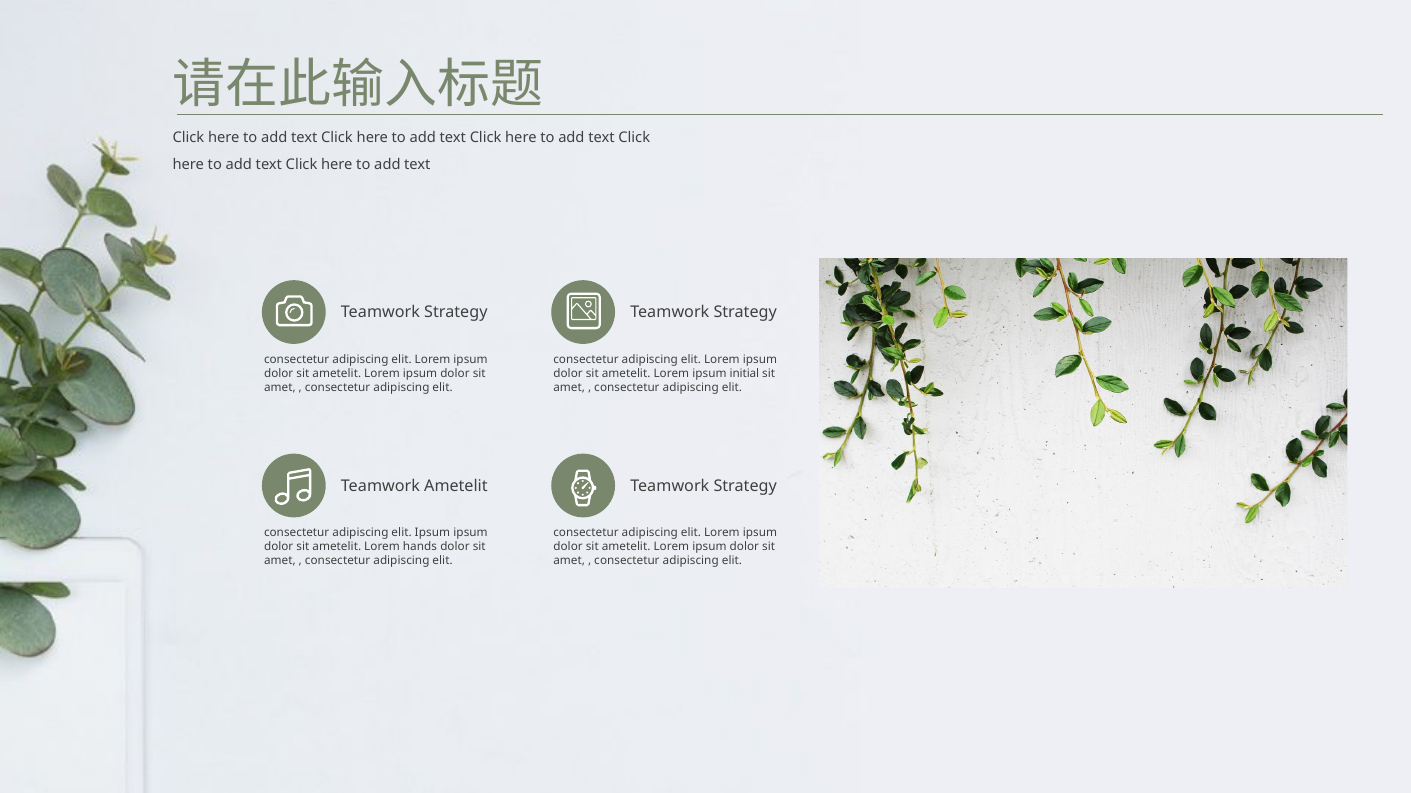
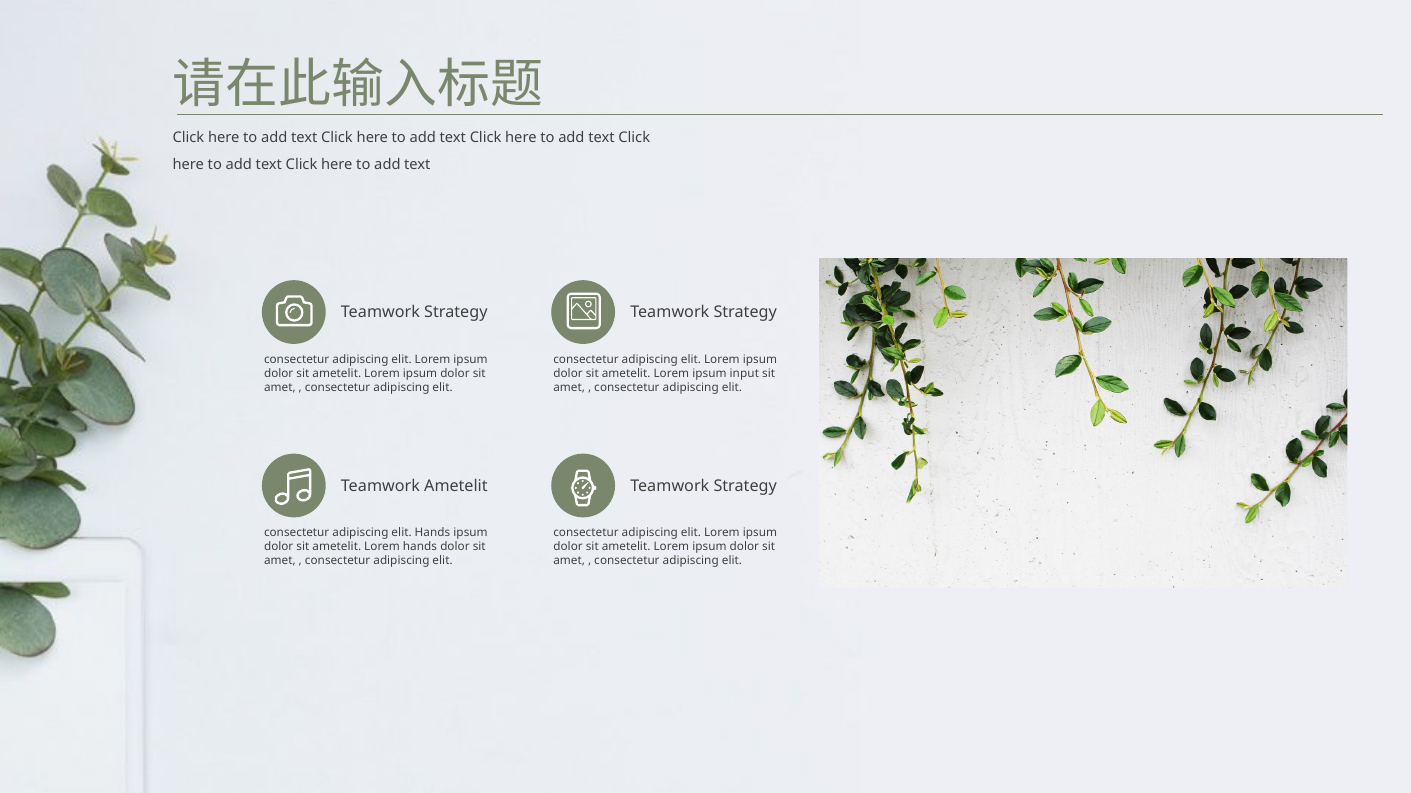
initial: initial -> input
elit Ipsum: Ipsum -> Hands
